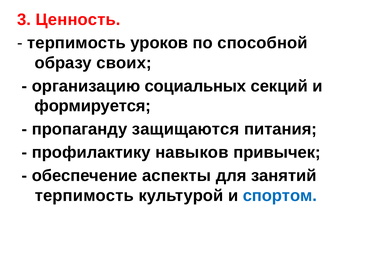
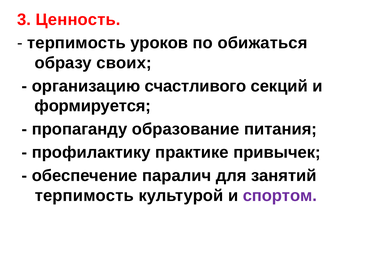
способной: способной -> обижаться
социальных: социальных -> счастливого
защищаются: защищаются -> образование
навыков: навыков -> практике
аспекты: аспекты -> паралич
спортом colour: blue -> purple
